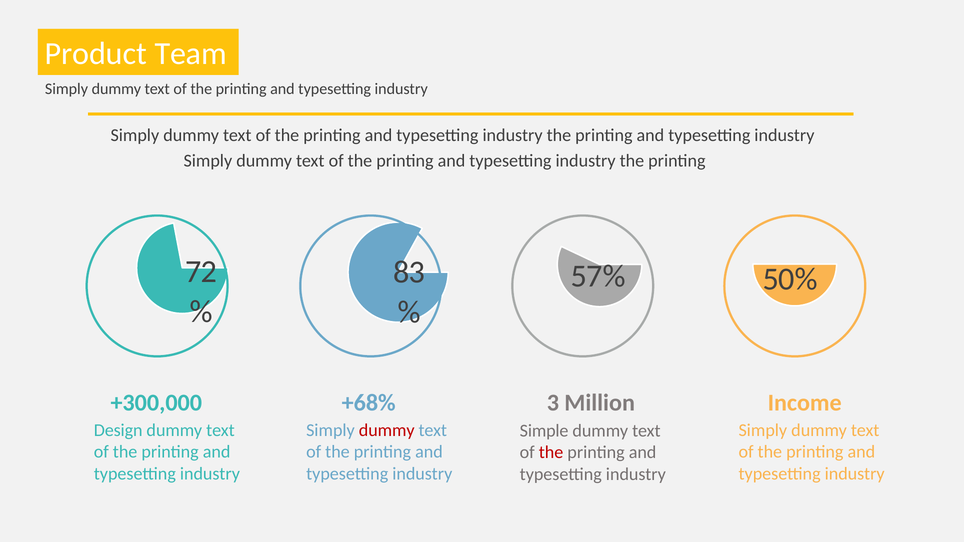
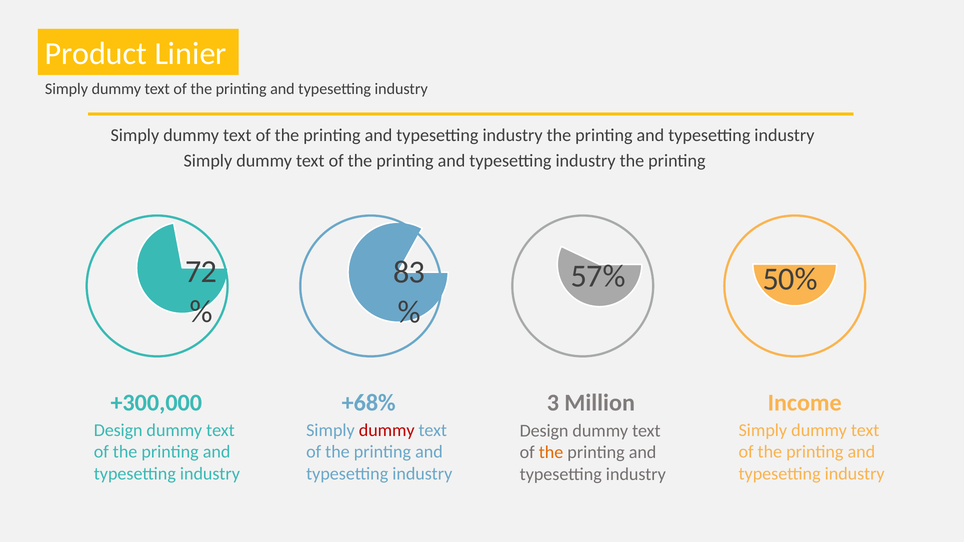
Team: Team -> Linier
Simple at (544, 431): Simple -> Design
the at (551, 453) colour: red -> orange
